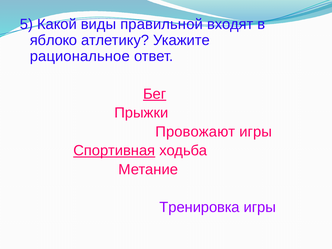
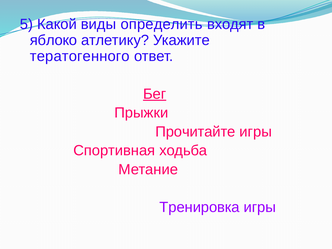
правильной: правильной -> определить
рациональное: рациональное -> тератогенного
Провожают: Провожают -> Прочитайте
Спортивная underline: present -> none
